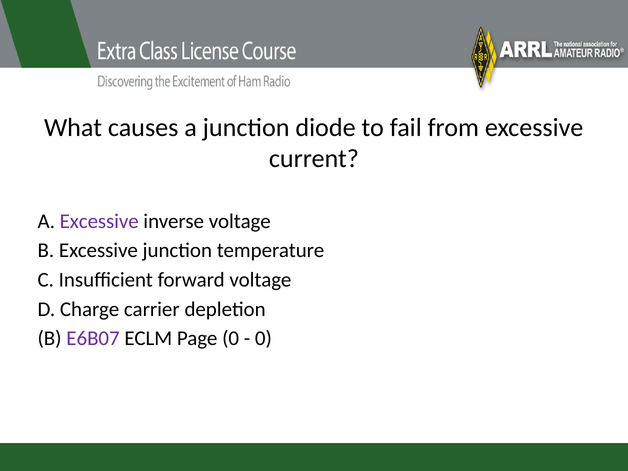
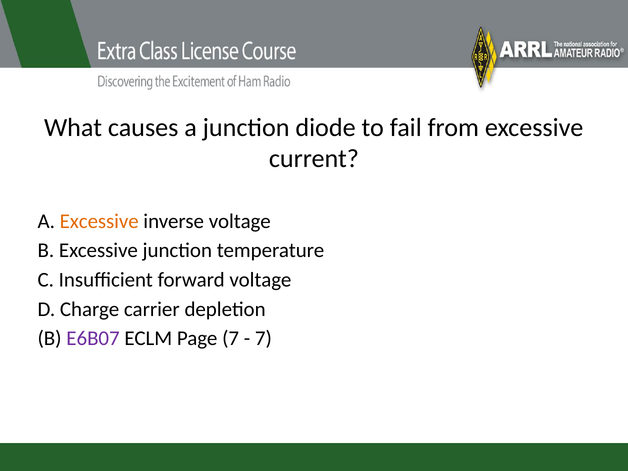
Excessive at (99, 221) colour: purple -> orange
Page 0: 0 -> 7
0 at (263, 338): 0 -> 7
